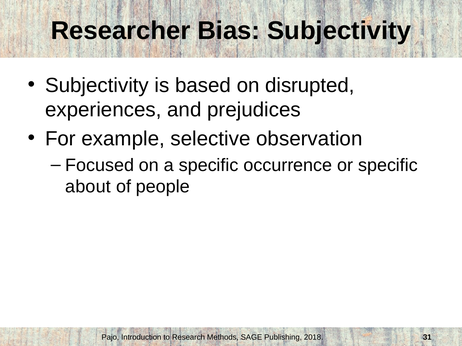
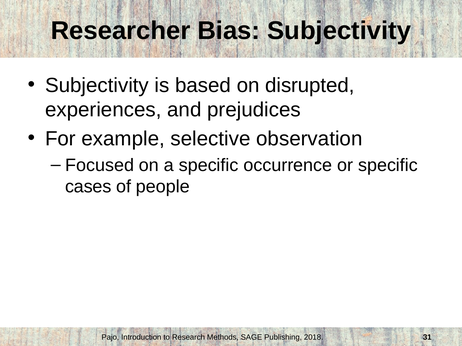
about: about -> cases
